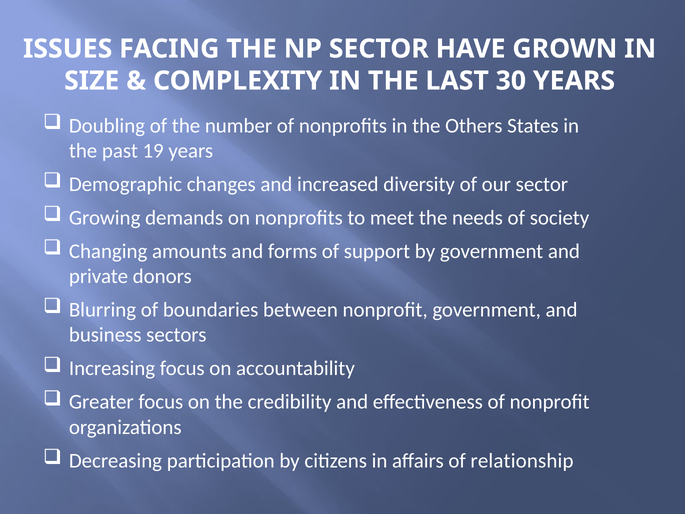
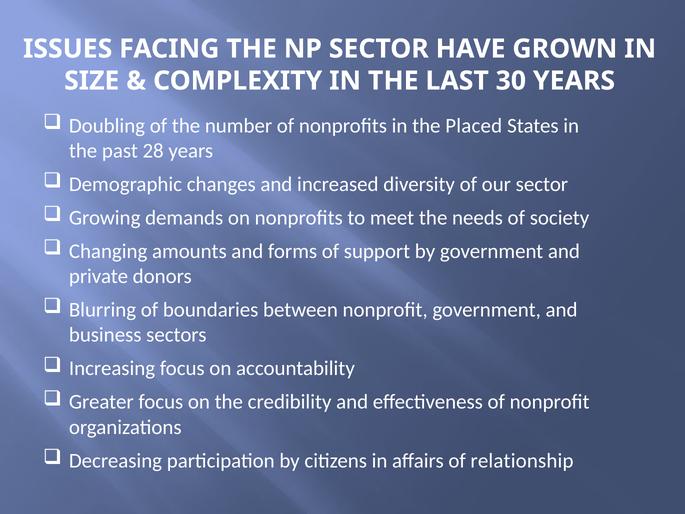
Others: Others -> Placed
19: 19 -> 28
